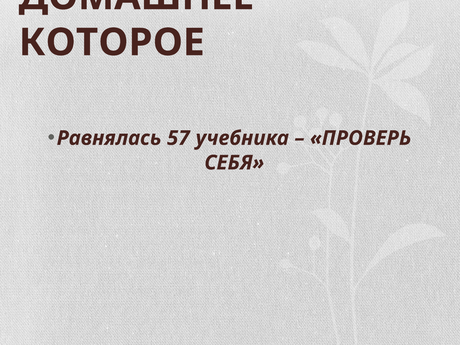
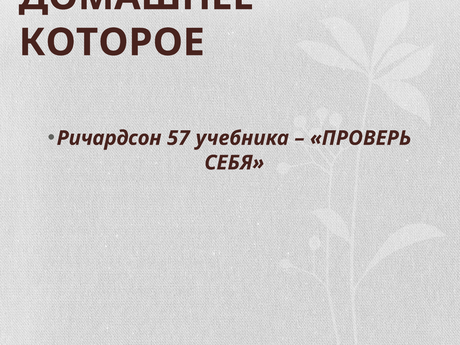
Равнялась: Равнялась -> Ричардсон
